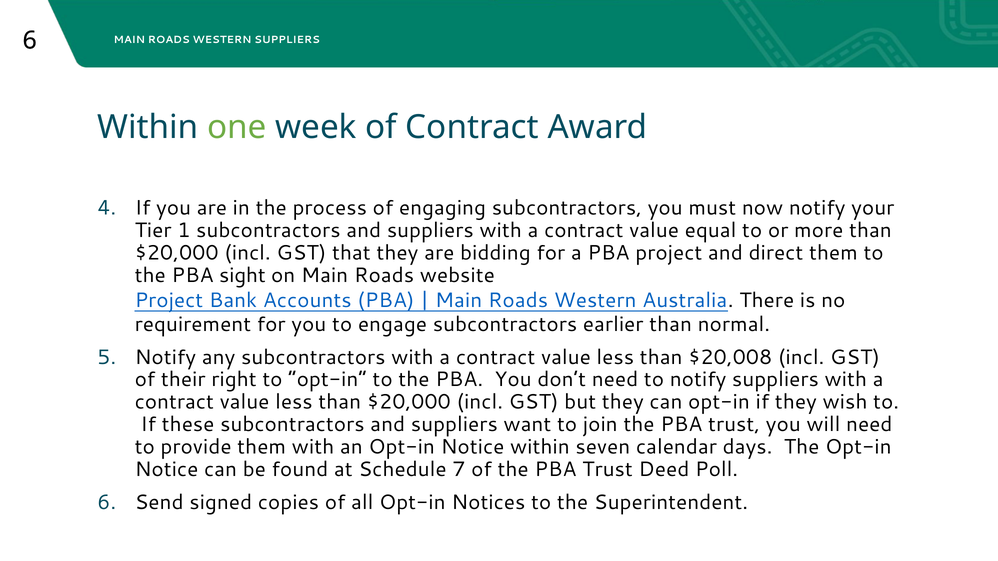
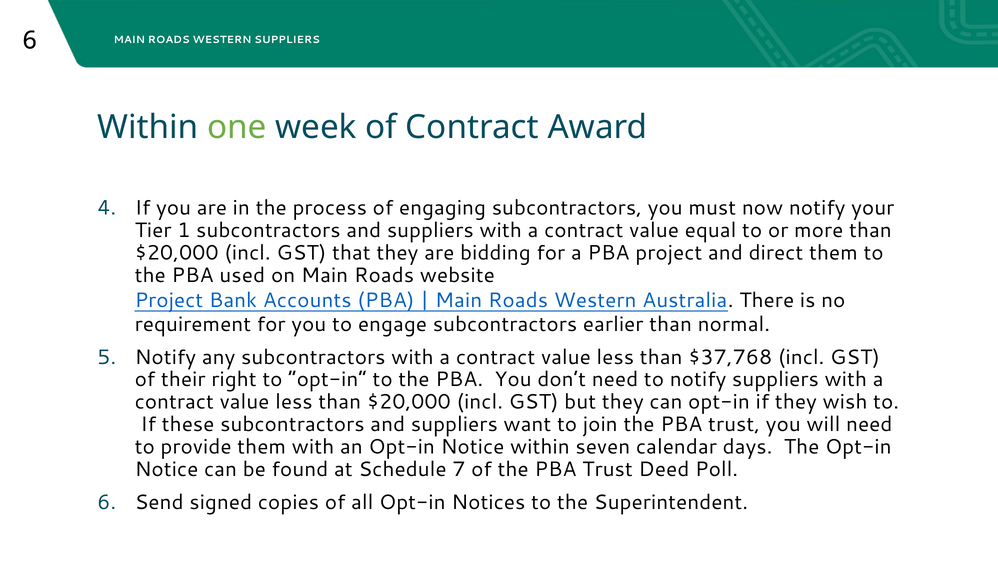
sight: sight -> used
$20,008: $20,008 -> $37,768
